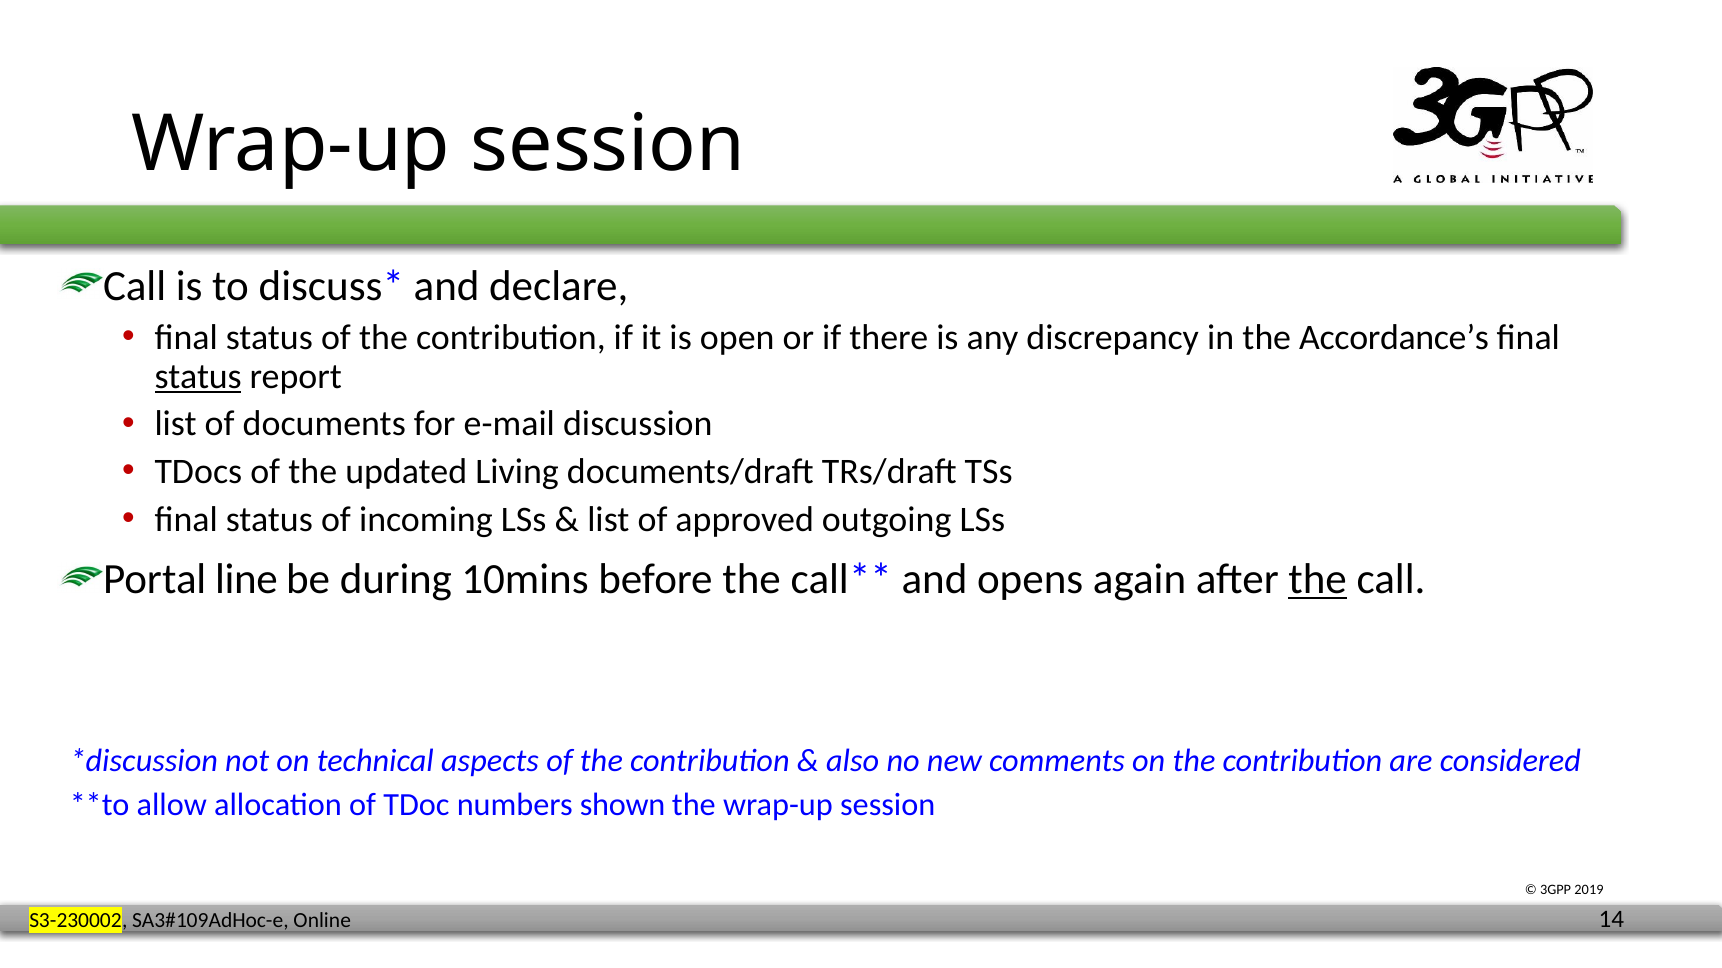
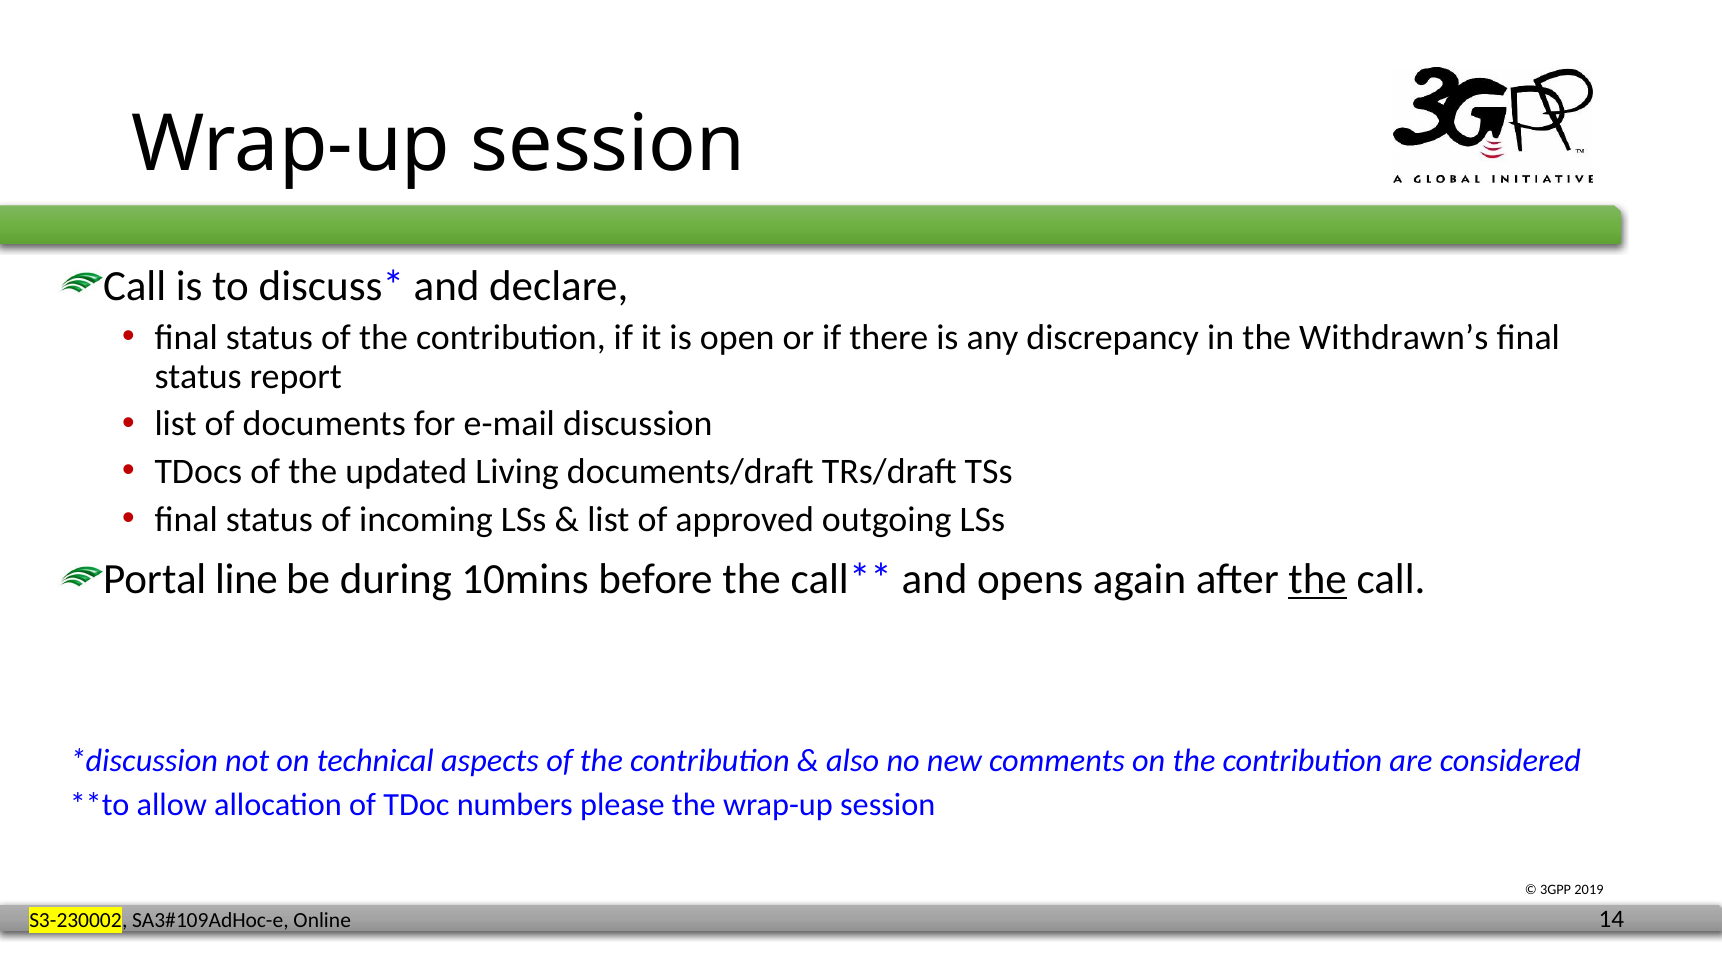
Accordance’s: Accordance’s -> Withdrawn’s
status at (198, 376) underline: present -> none
shown: shown -> please
